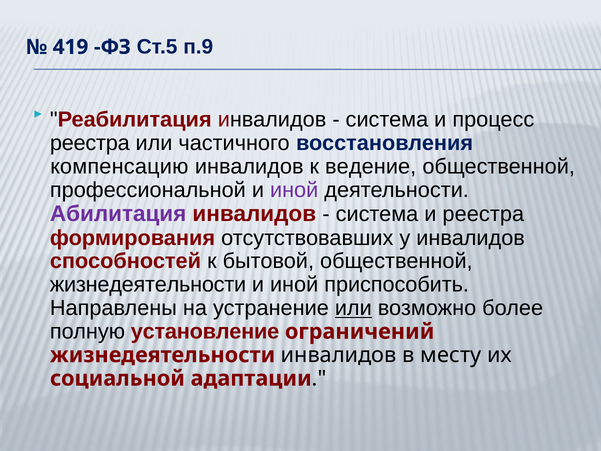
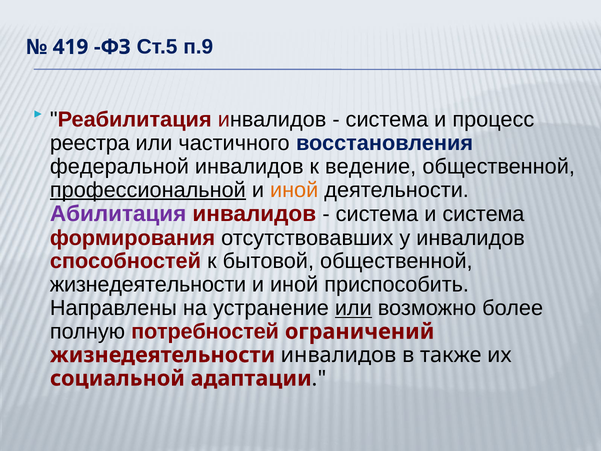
компенсацию: компенсацию -> федеральной
профессиональной underline: none -> present
иной at (294, 190) colour: purple -> orange
и реестра: реестра -> система
установление: установление -> потребностей
месту: месту -> также
